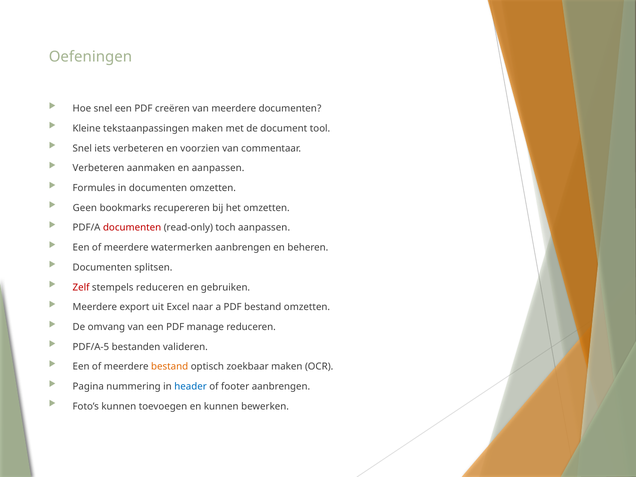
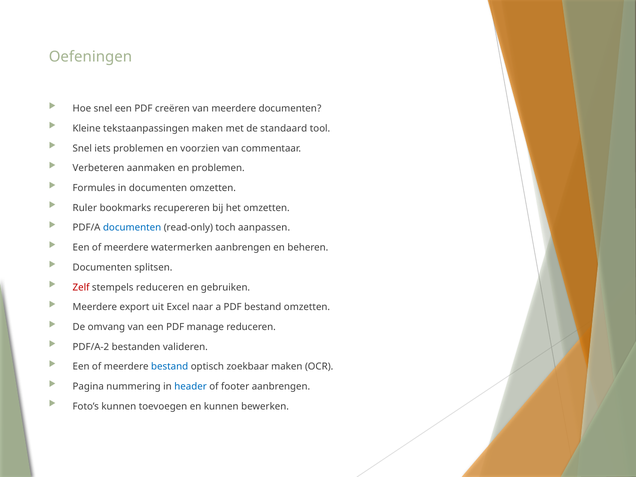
document: document -> standaard
iets verbeteren: verbeteren -> problemen
en aanpassen: aanpassen -> problemen
Geen: Geen -> Ruler
documenten at (132, 228) colour: red -> blue
PDF/A-5: PDF/A-5 -> PDF/A-2
bestand at (170, 367) colour: orange -> blue
